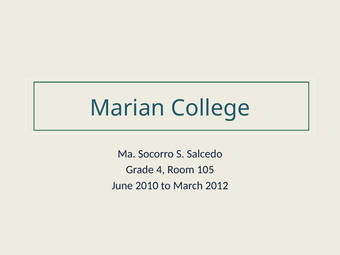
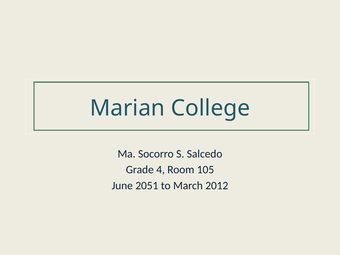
2010: 2010 -> 2051
